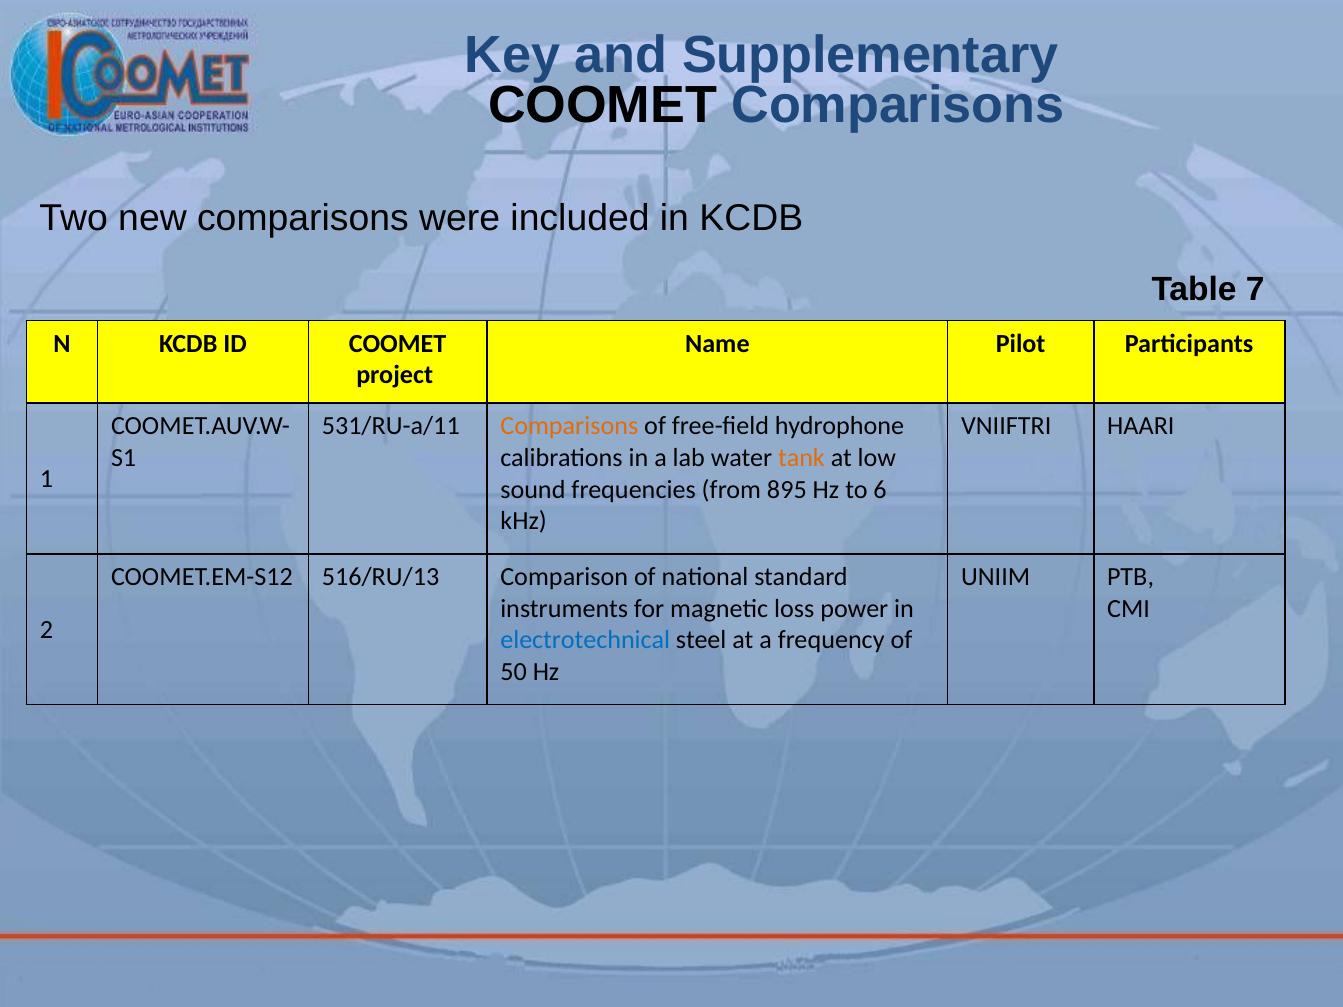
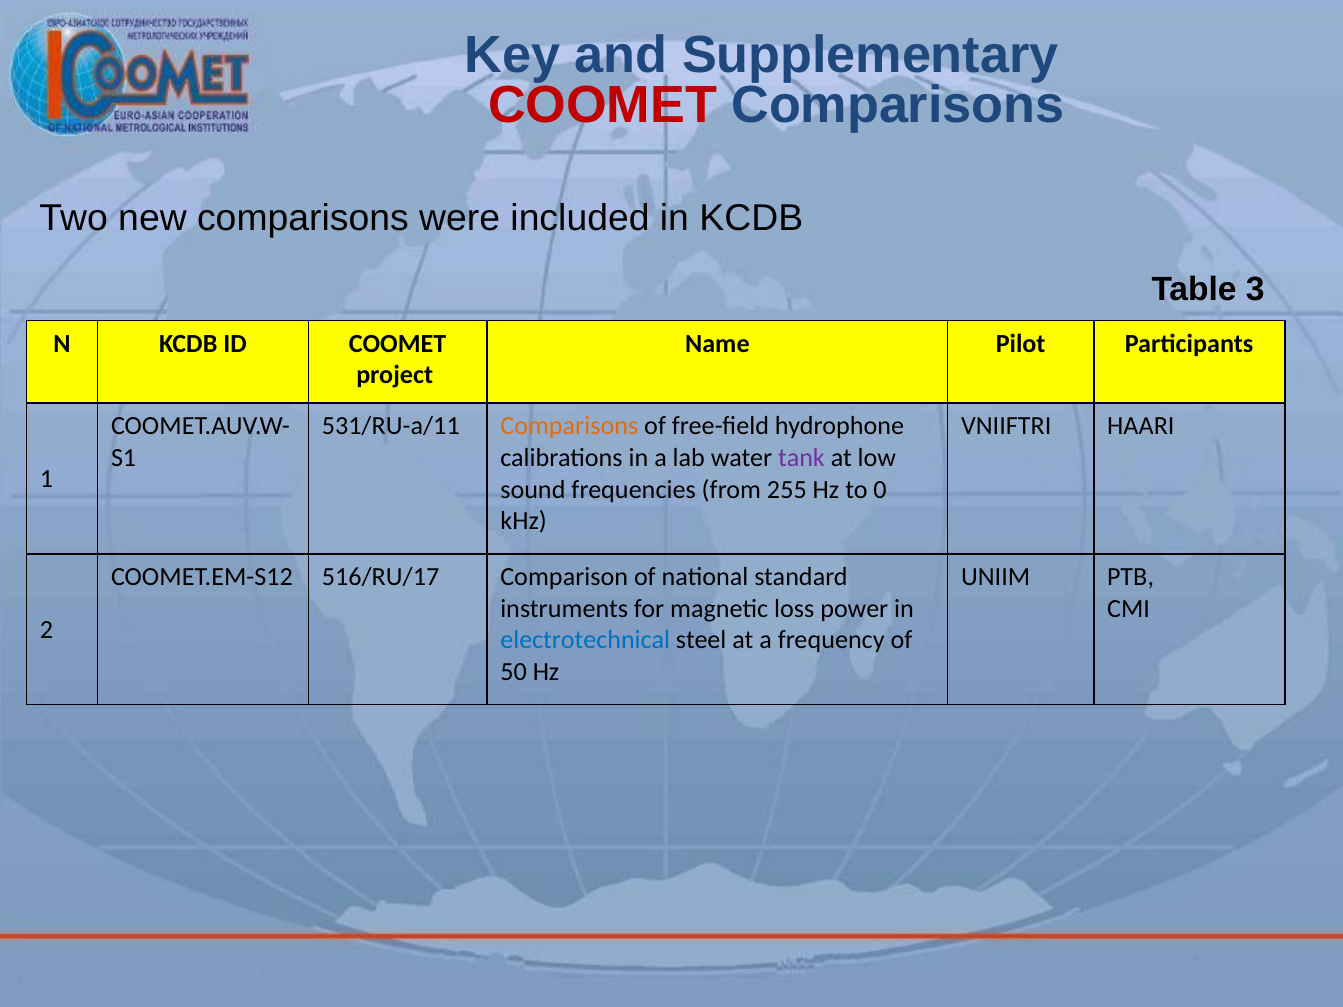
COOMET at (602, 105) colour: black -> red
7: 7 -> 3
tank colour: orange -> purple
895: 895 -> 255
6: 6 -> 0
516/RU/13: 516/RU/13 -> 516/RU/17
